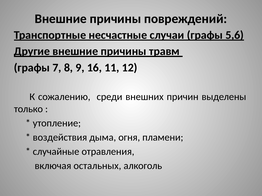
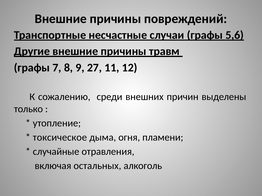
16: 16 -> 27
воздействия: воздействия -> токсическое
